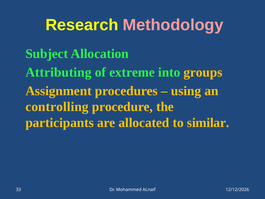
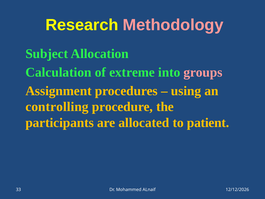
Attributing: Attributing -> Calculation
groups colour: yellow -> pink
similar: similar -> patient
